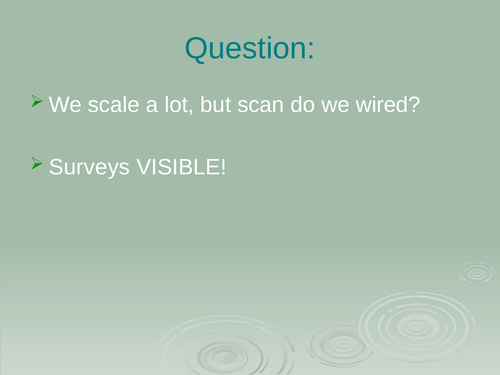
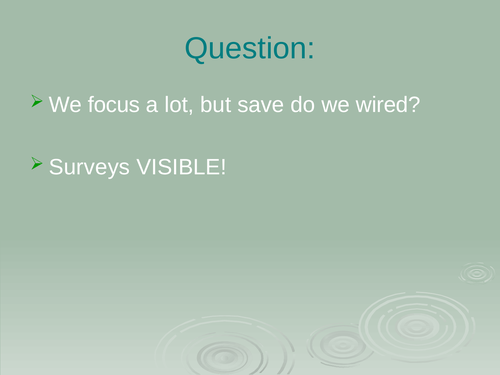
scale: scale -> focus
scan: scan -> save
